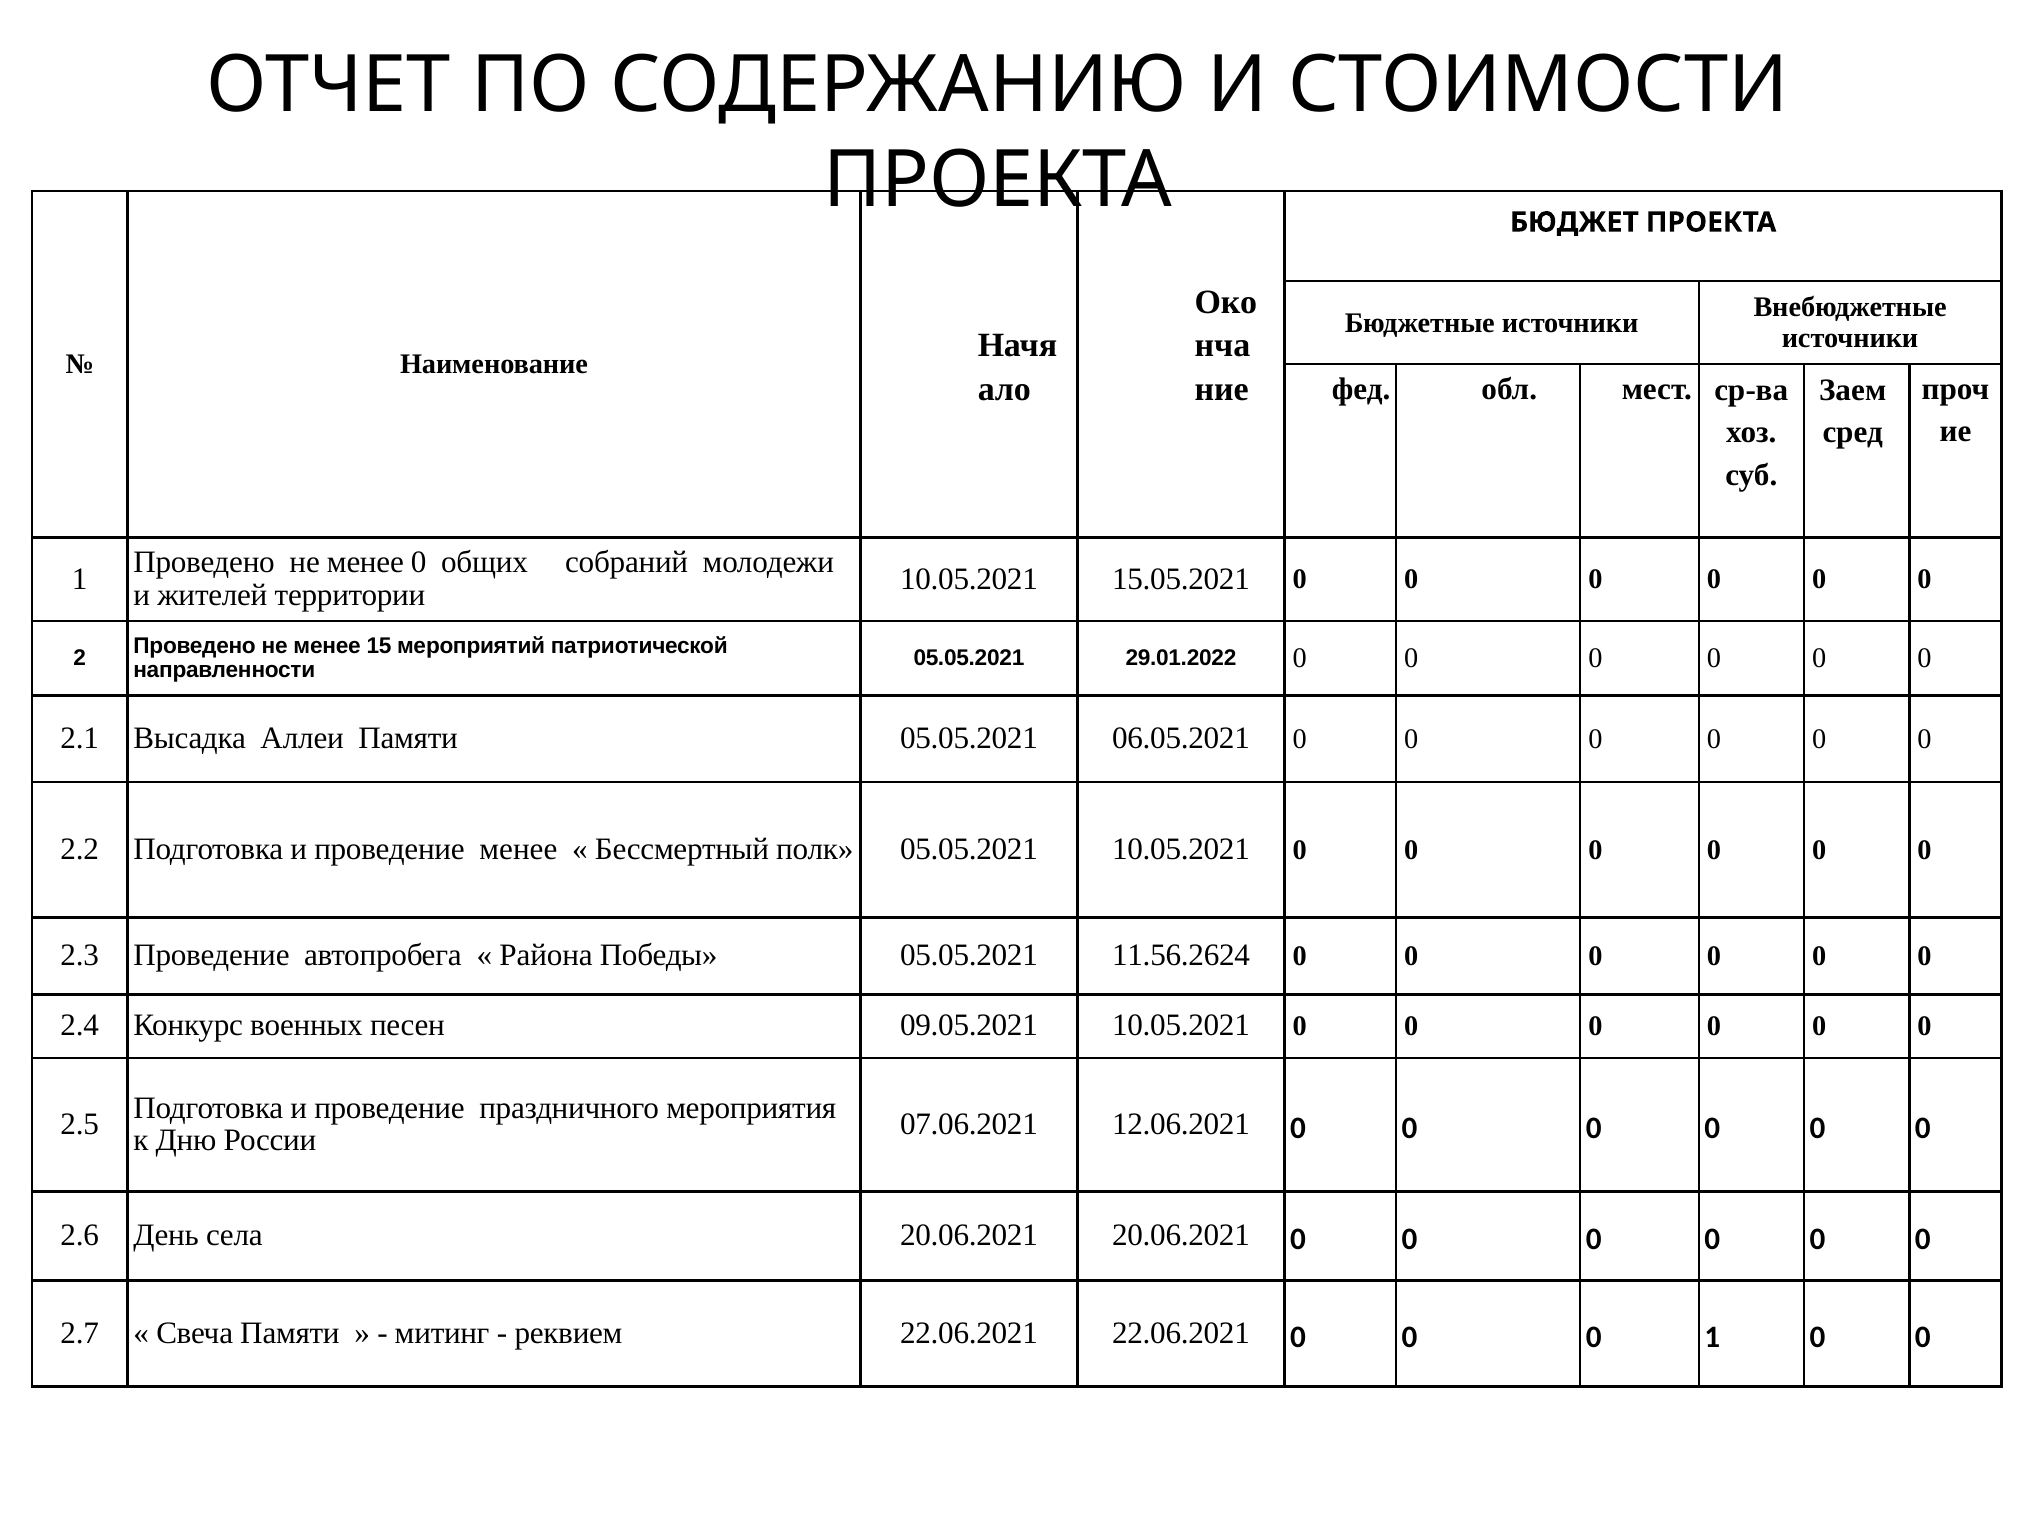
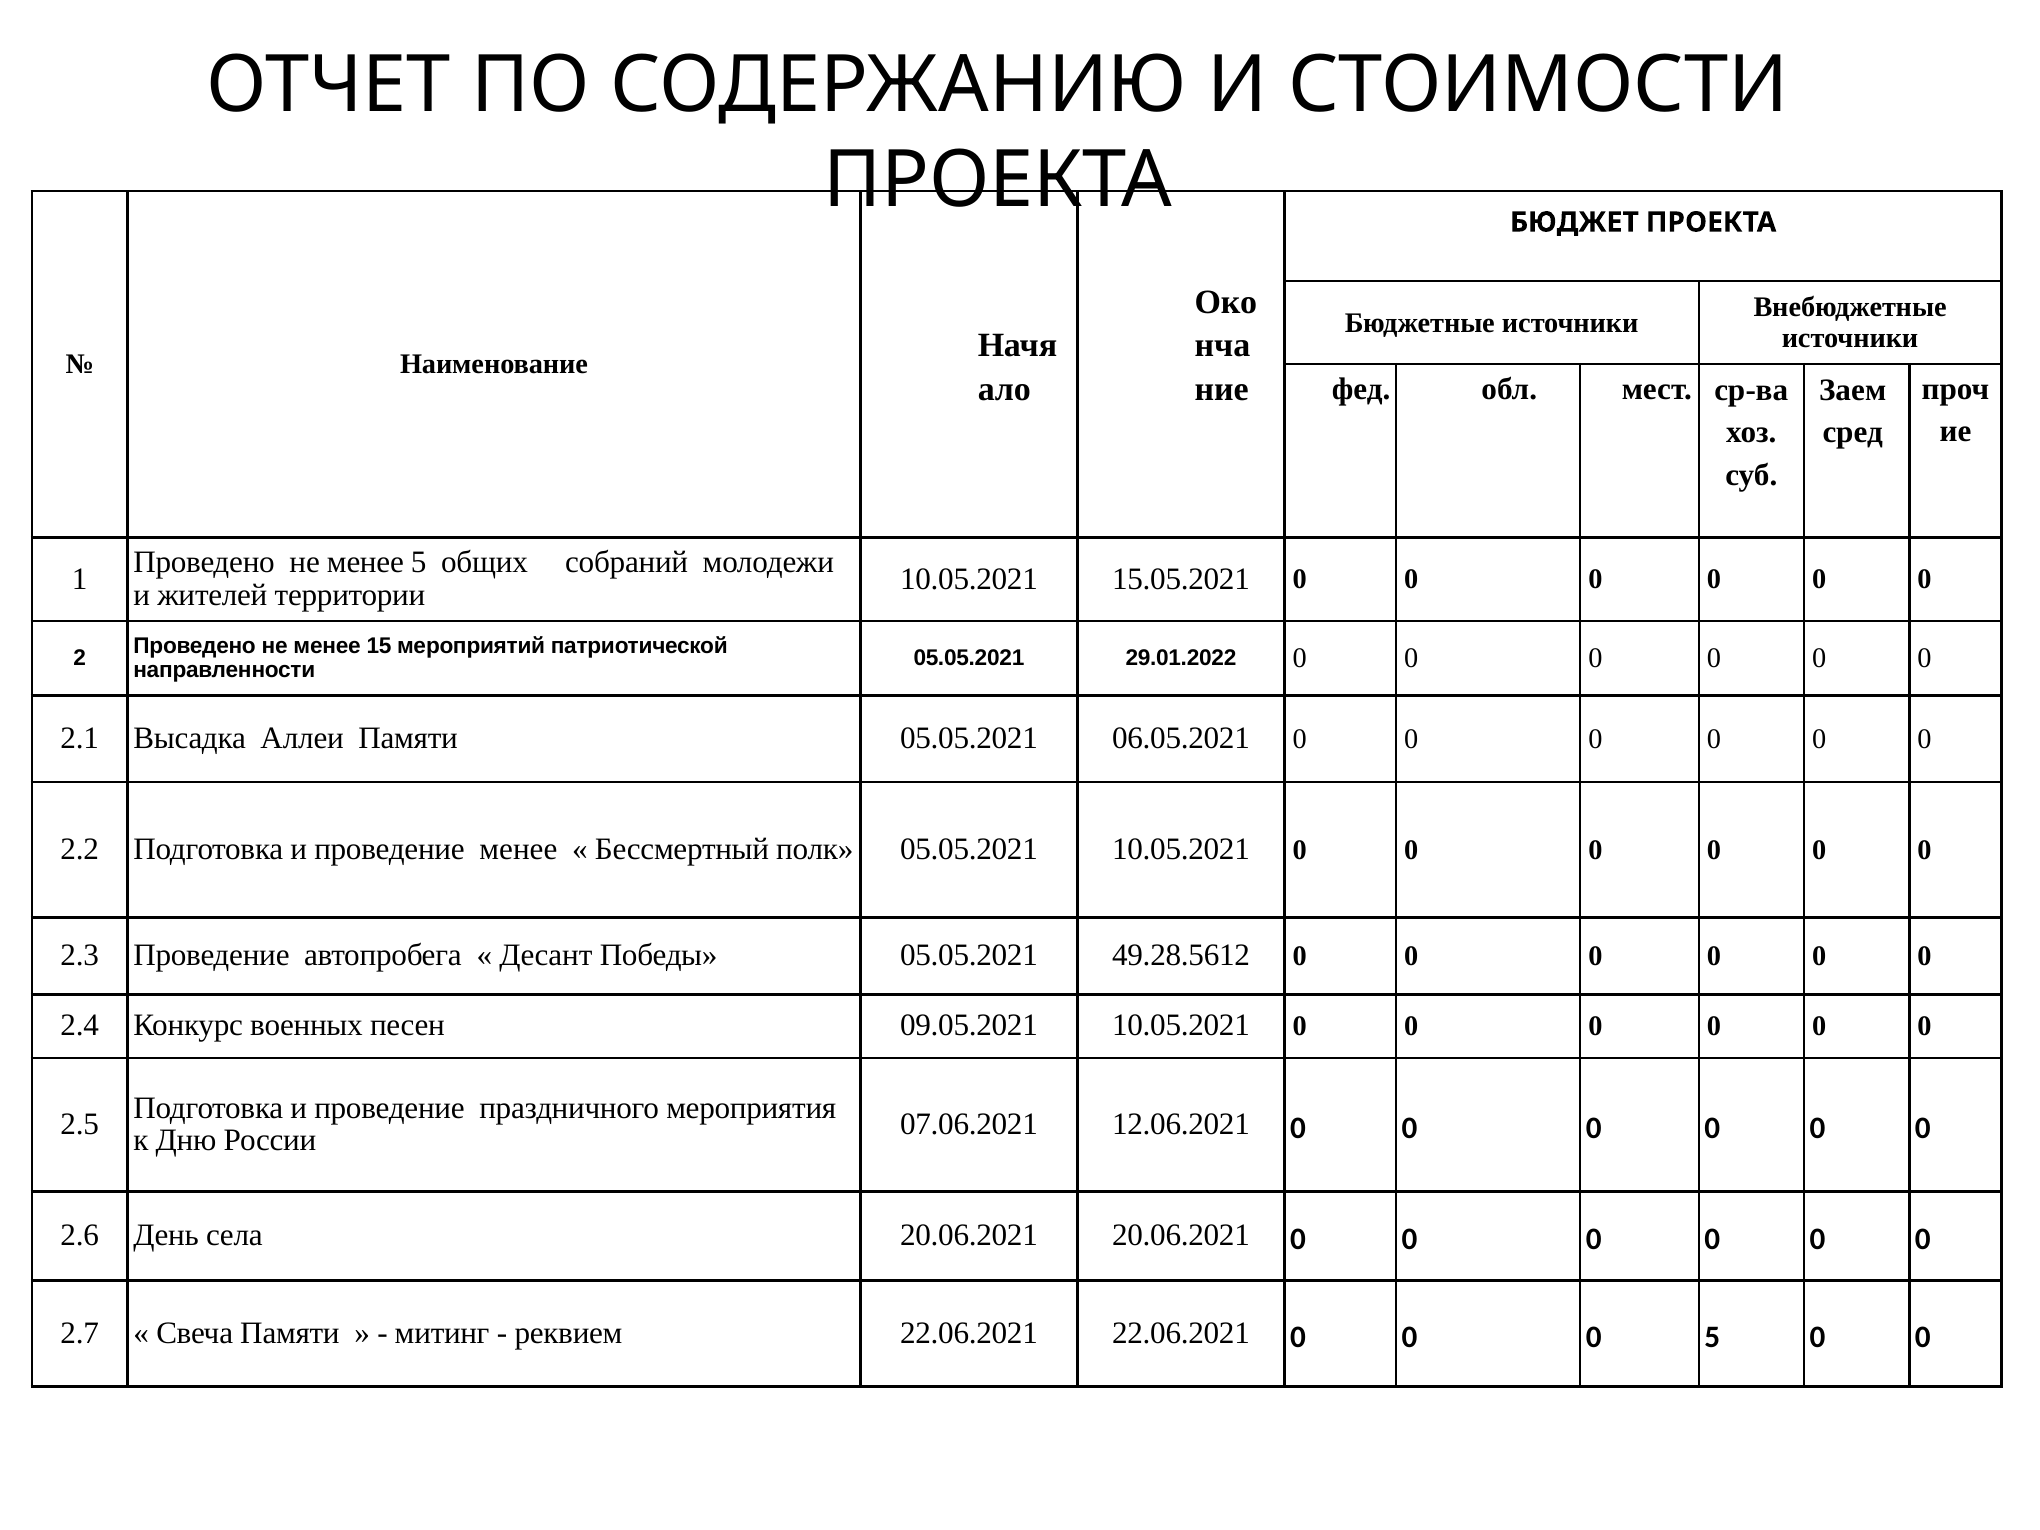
менее 0: 0 -> 5
Района: Района -> Десант
11.56.2624: 11.56.2624 -> 49.28.5612
0 1: 1 -> 5
